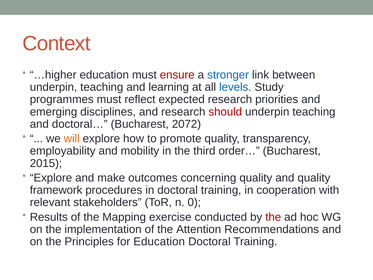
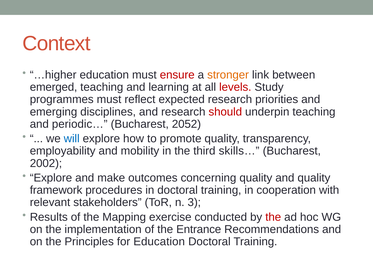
stronger colour: blue -> orange
underpin at (53, 87): underpin -> emerged
levels colour: blue -> red
doctoral…: doctoral… -> periodic…
2072: 2072 -> 2052
will colour: orange -> blue
order…: order… -> skills…
2015: 2015 -> 2002
0: 0 -> 3
Attention: Attention -> Entrance
